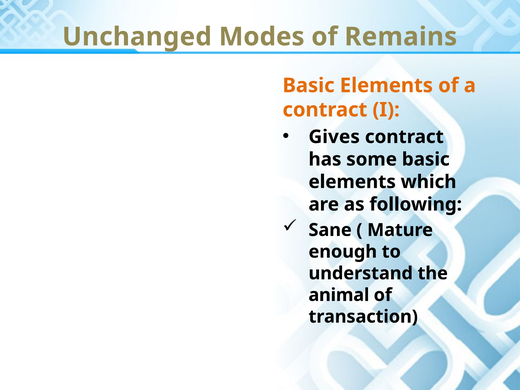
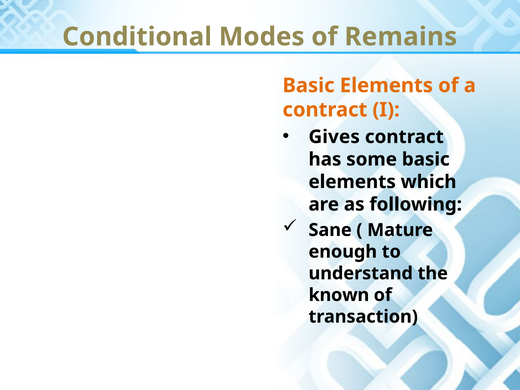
Unchanged: Unchanged -> Conditional
animal: animal -> known
